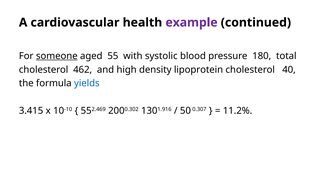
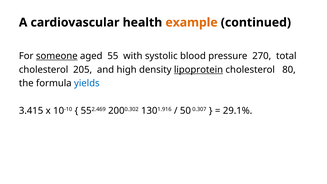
example colour: purple -> orange
180: 180 -> 270
462: 462 -> 205
lipoprotein underline: none -> present
40: 40 -> 80
11.2%: 11.2% -> 29.1%
